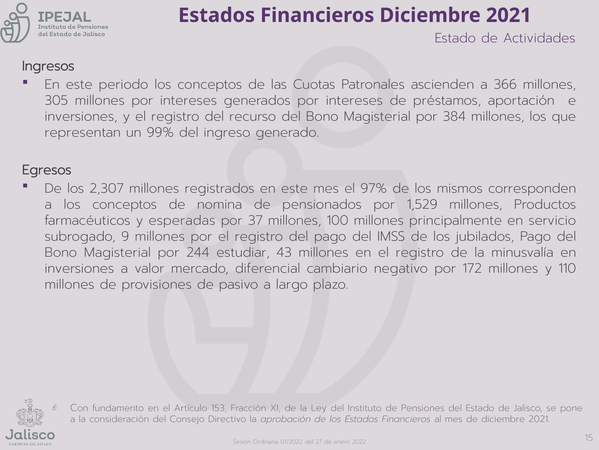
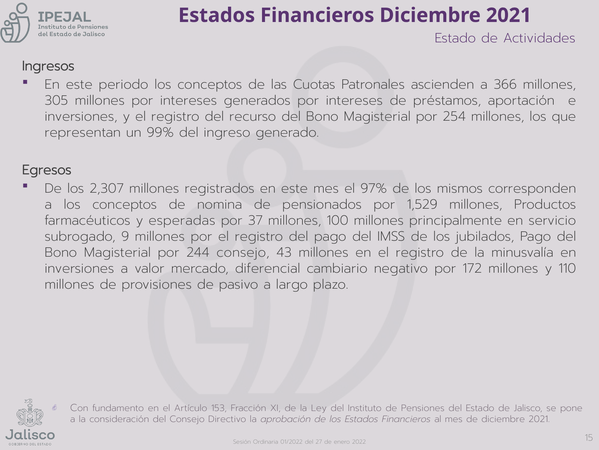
384: 384 -> 254
244 estudiar: estudiar -> consejo
